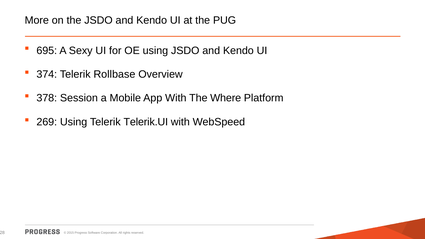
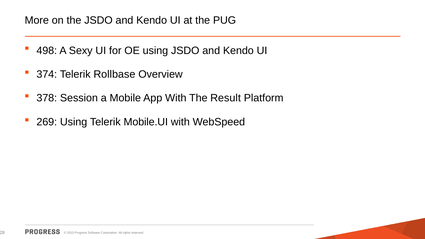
695: 695 -> 498
Where: Where -> Result
Telerik.UI: Telerik.UI -> Mobile.UI
